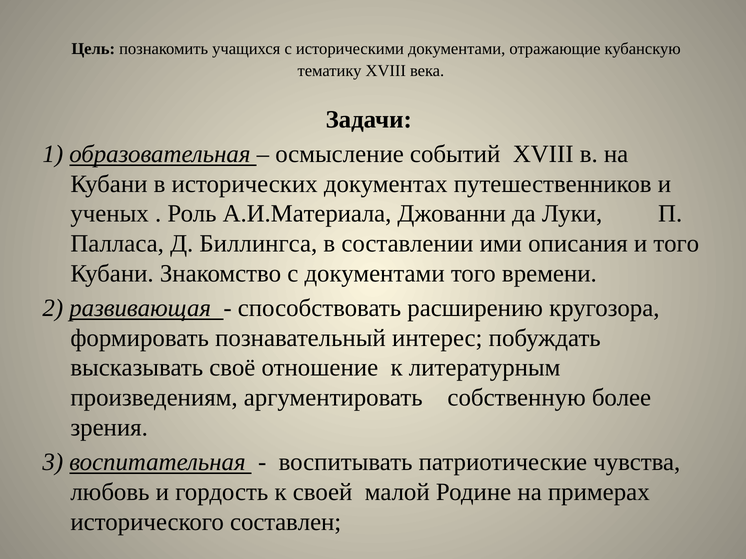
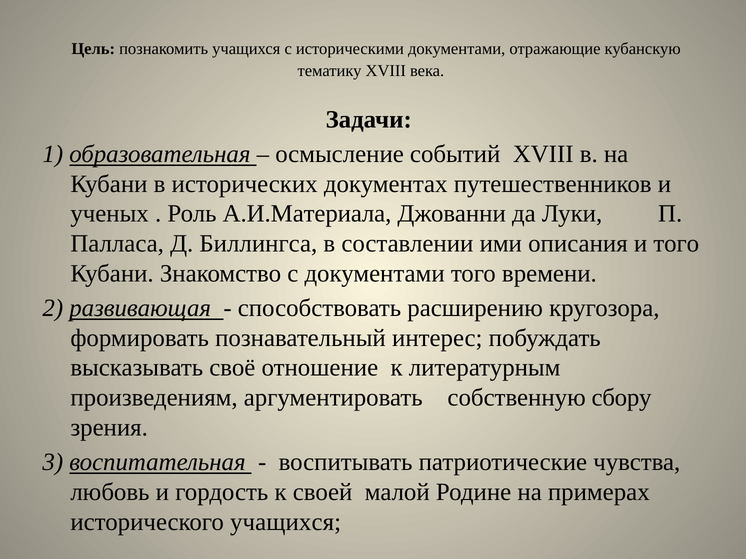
более: более -> сбору
исторического составлен: составлен -> учащихся
